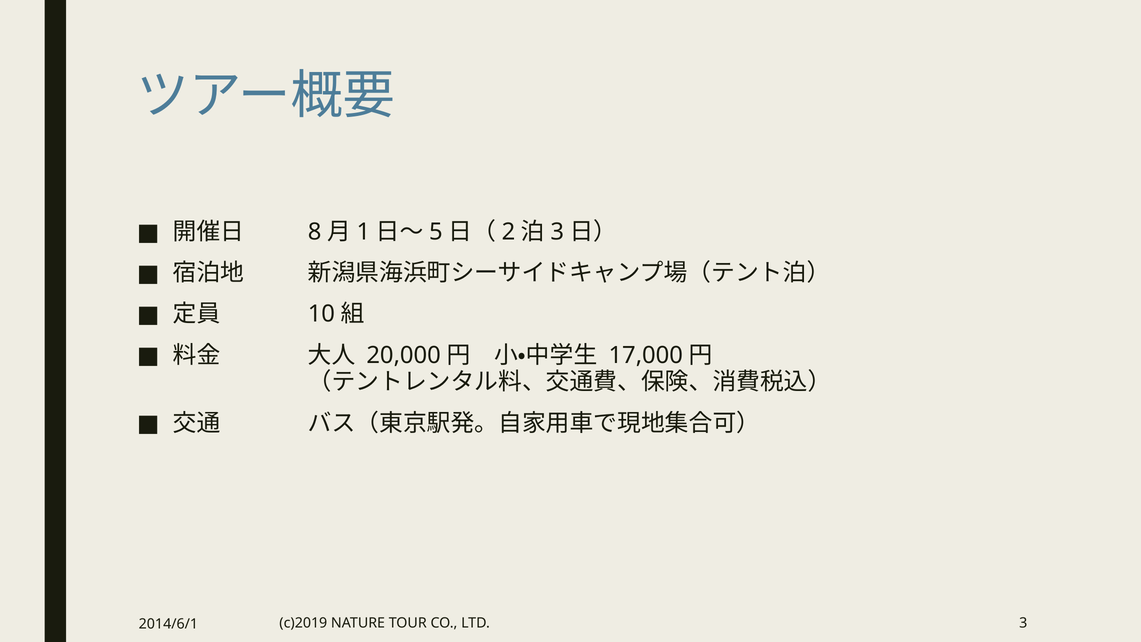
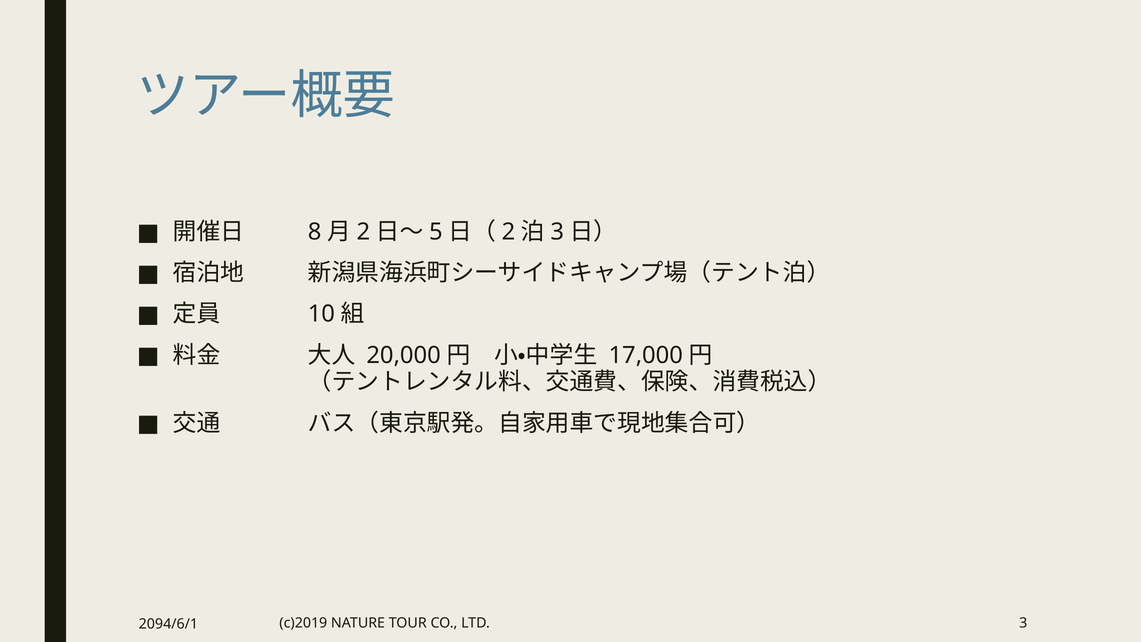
1 at (363, 232): 1 -> 2
2014/6/1: 2014/6/1 -> 2094/6/1
